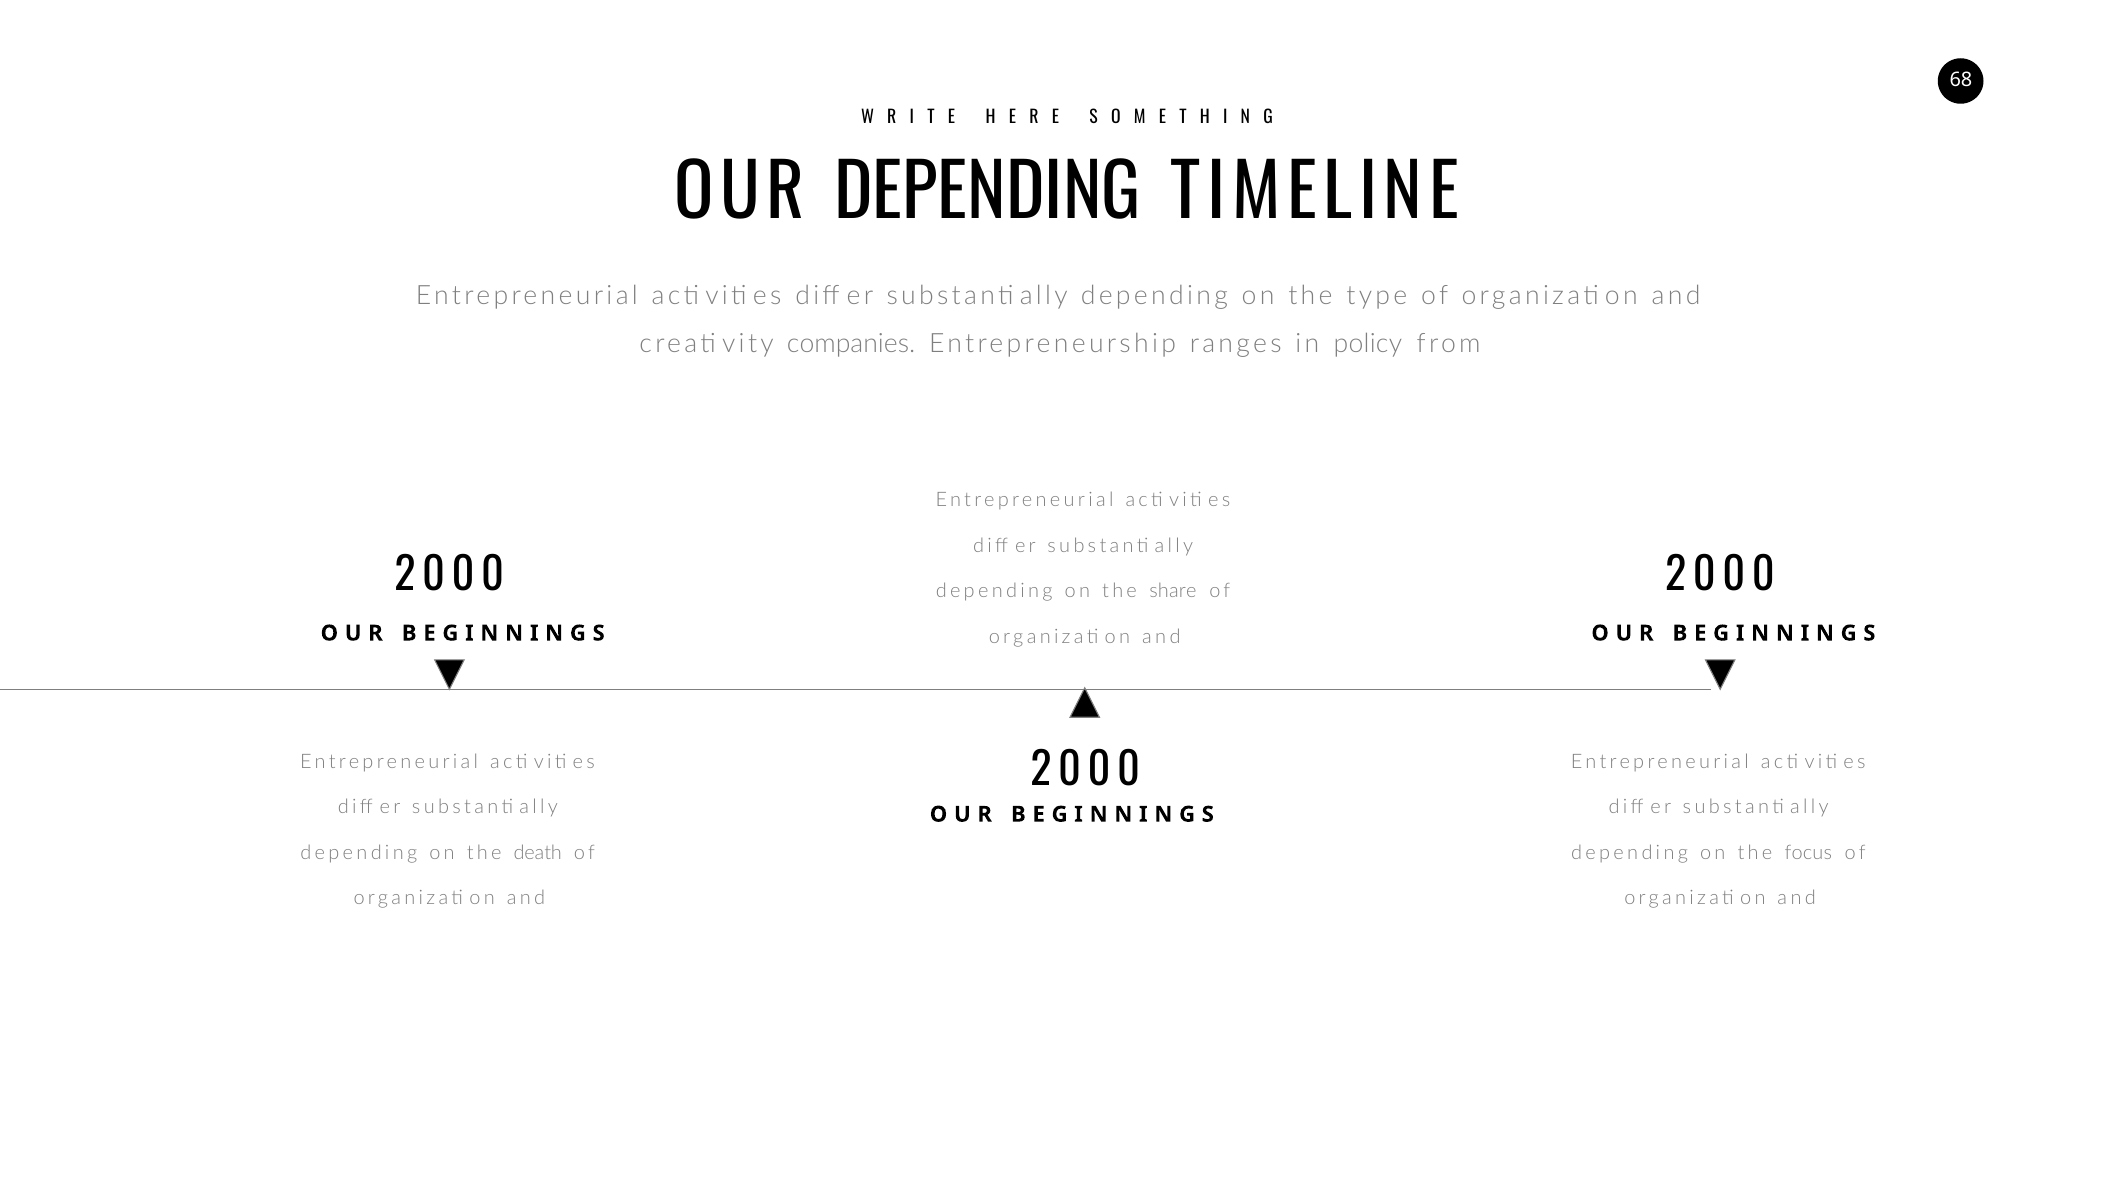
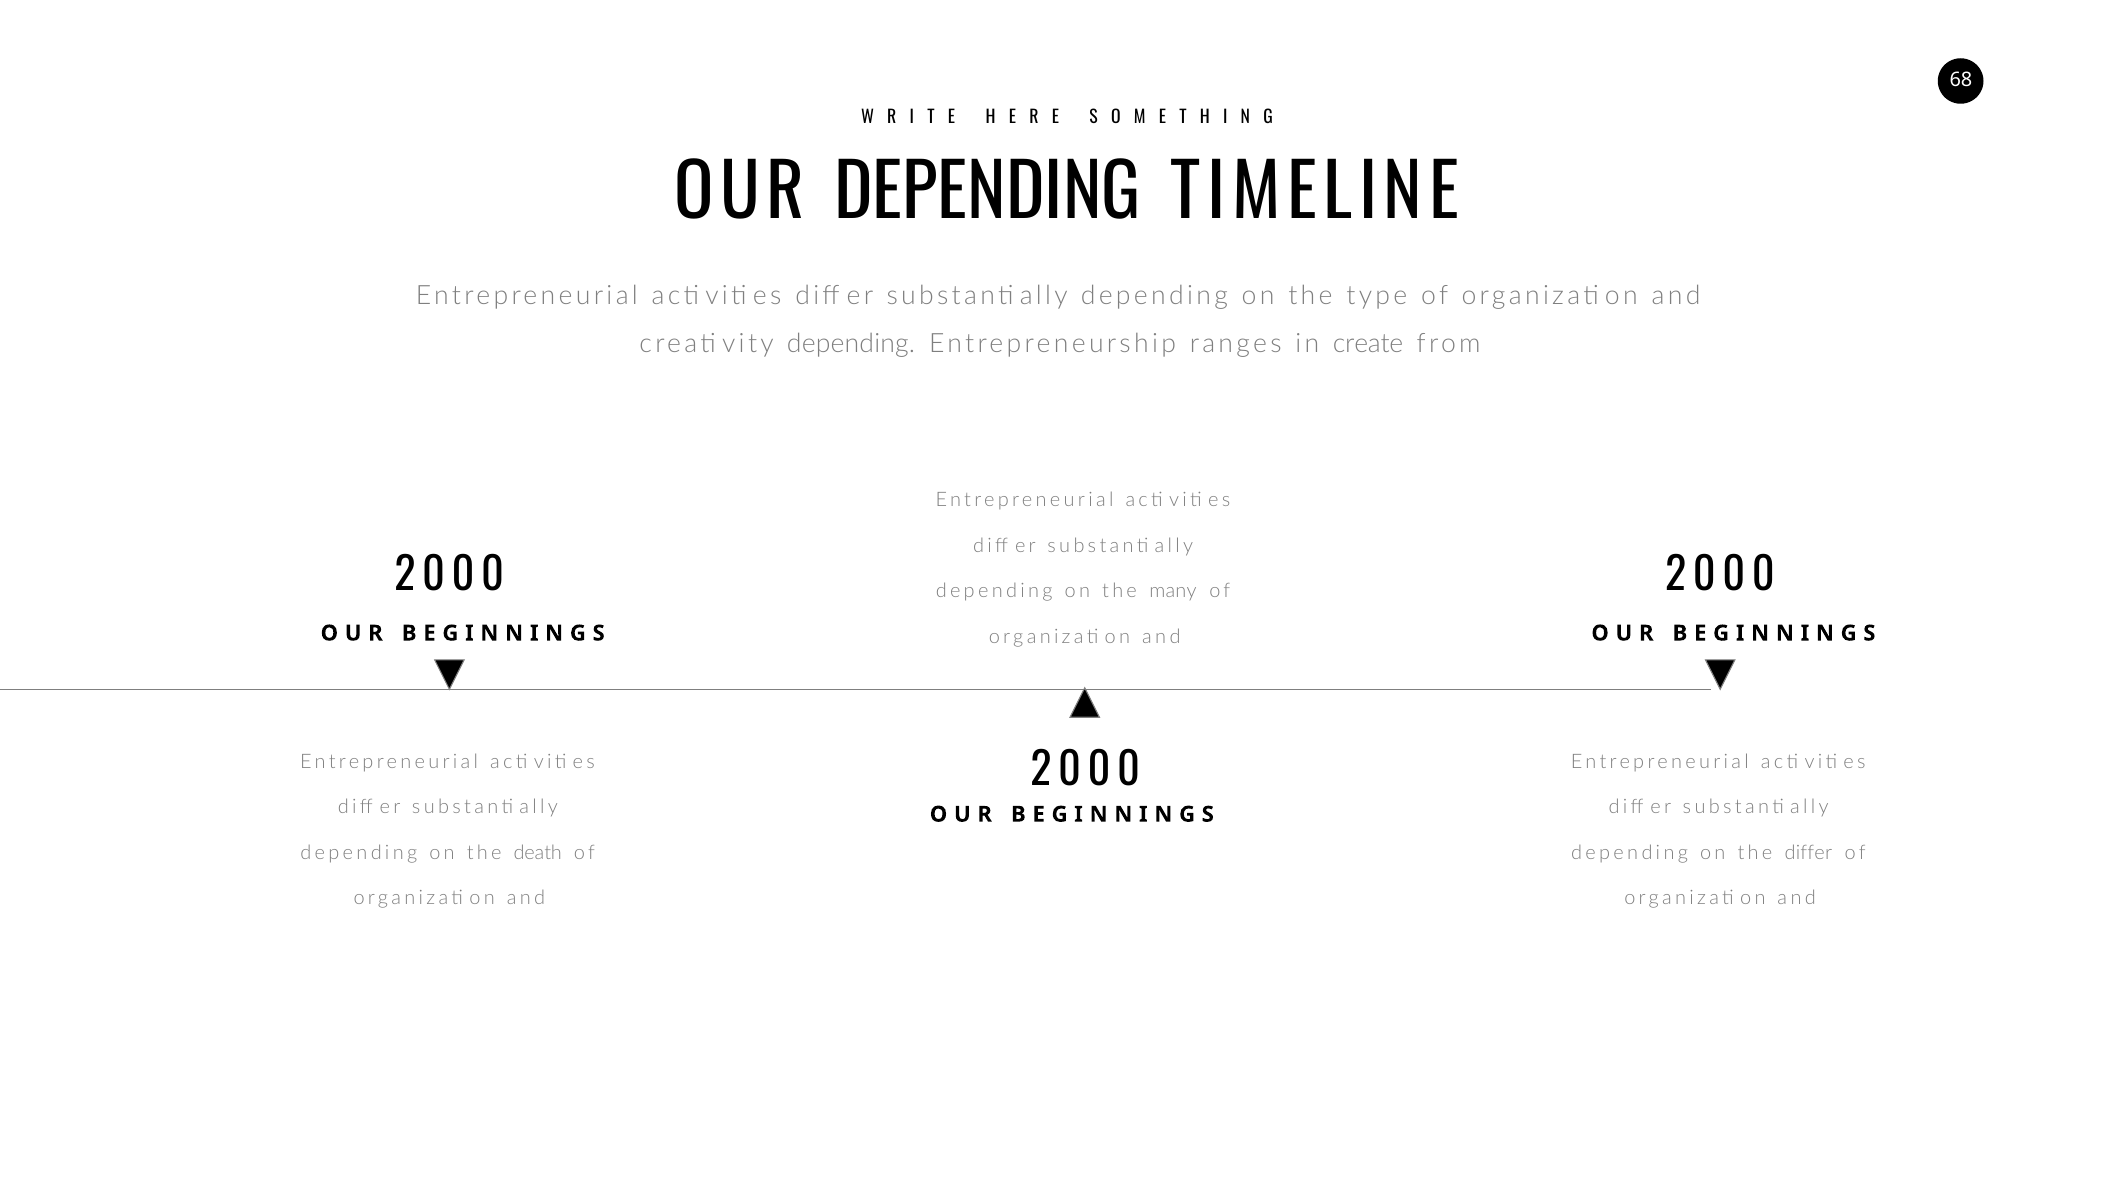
creativity companies: companies -> depending
policy: policy -> create
share: share -> many
focus: focus -> differ
